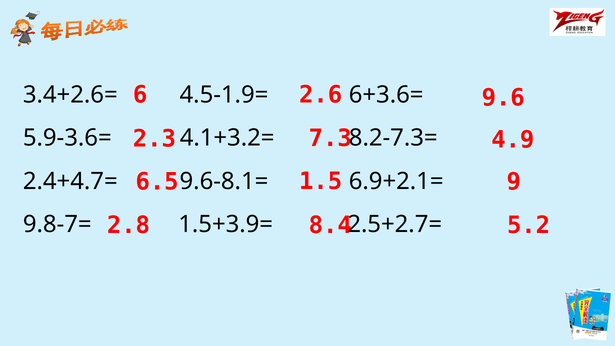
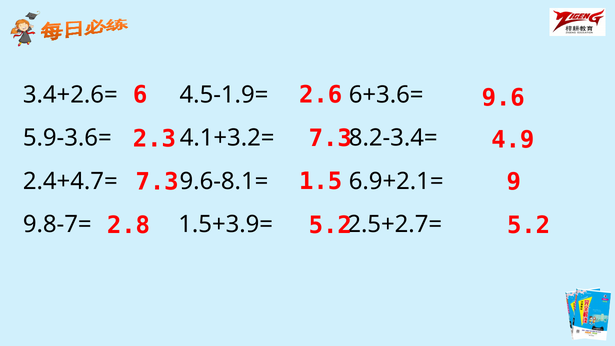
8.2-7.3=: 8.2-7.3= -> 8.2-3.4=
6.5 at (157, 182): 6.5 -> 7.3
2.8 8.4: 8.4 -> 5.2
